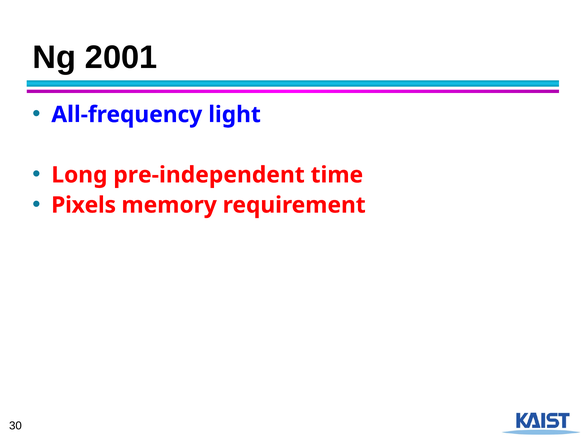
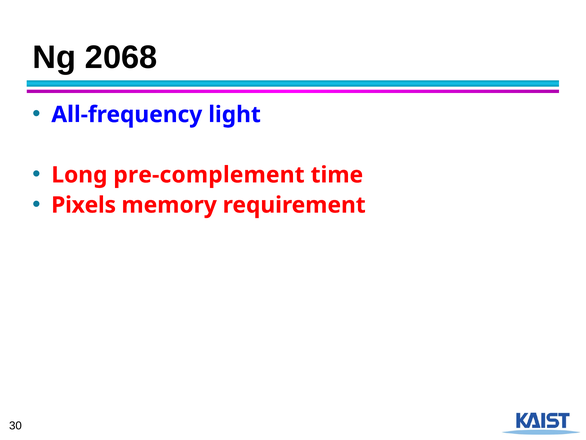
2001: 2001 -> 2068
pre-independent: pre-independent -> pre-complement
